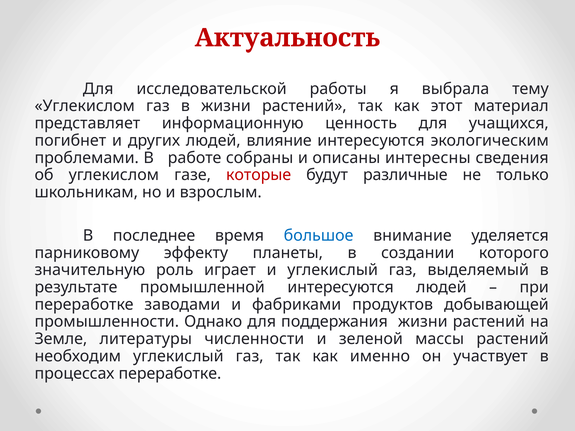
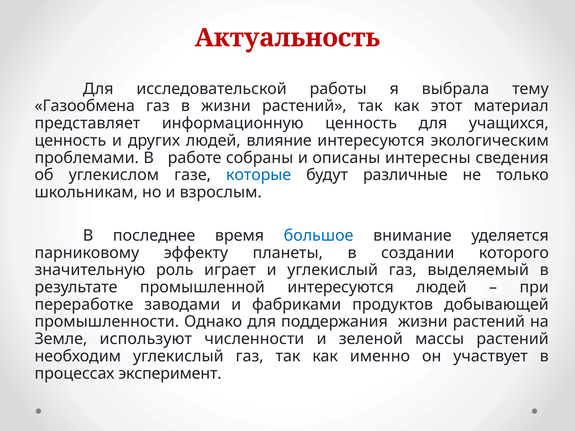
Углекислом at (85, 106): Углекислом -> Газообмена
погибнет at (70, 141): погибнет -> ценность
которые colour: red -> blue
литературы: литературы -> используют
процессах переработке: переработке -> эксперимент
